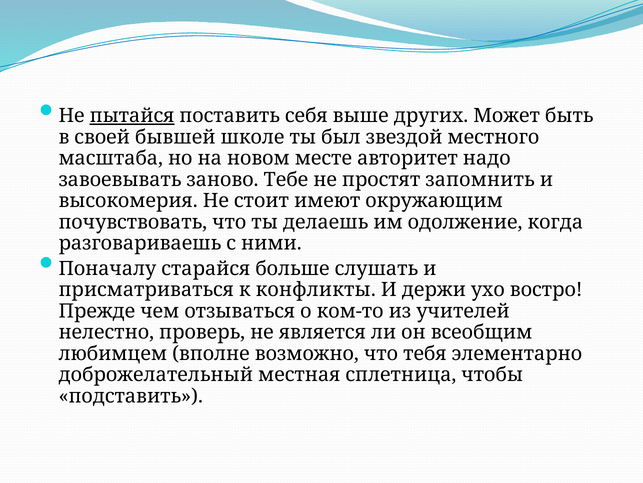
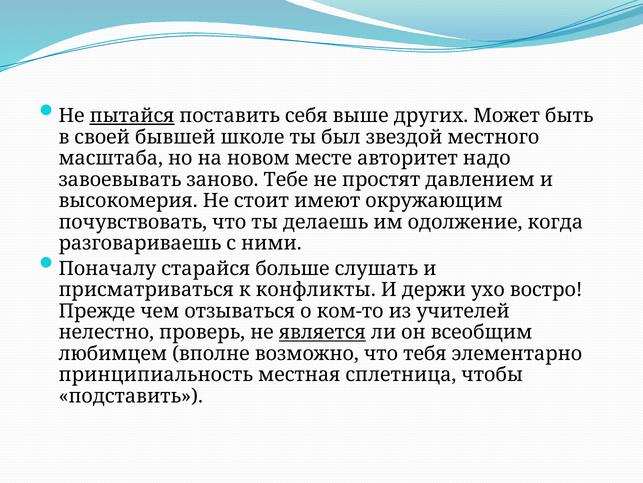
запомнить: запомнить -> давлением
является underline: none -> present
доброжелательный: доброжелательный -> принципиальность
